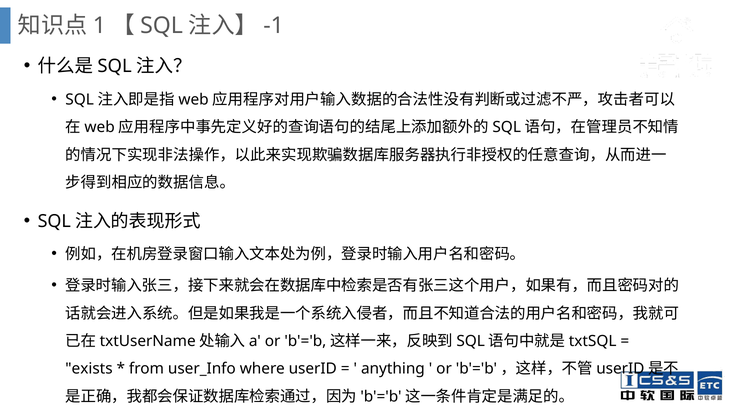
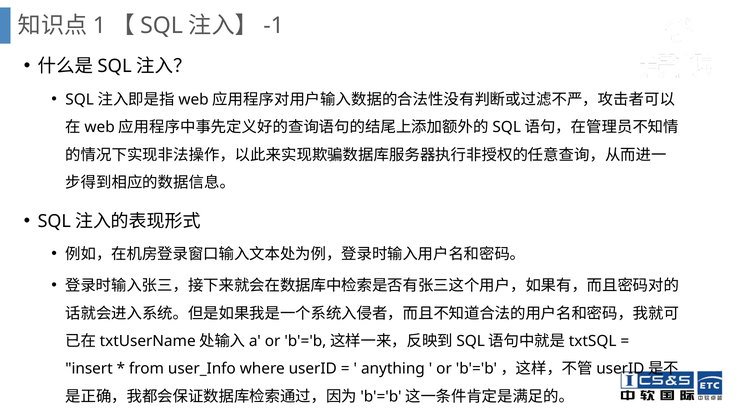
exists: exists -> insert
